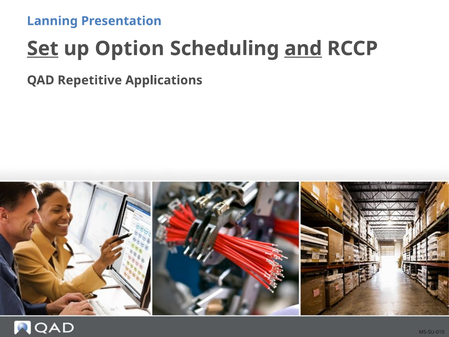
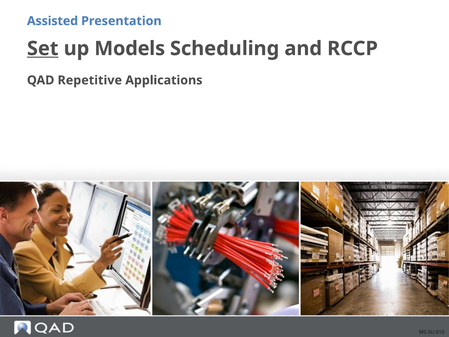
Lanning: Lanning -> Assisted
Option: Option -> Models
and underline: present -> none
